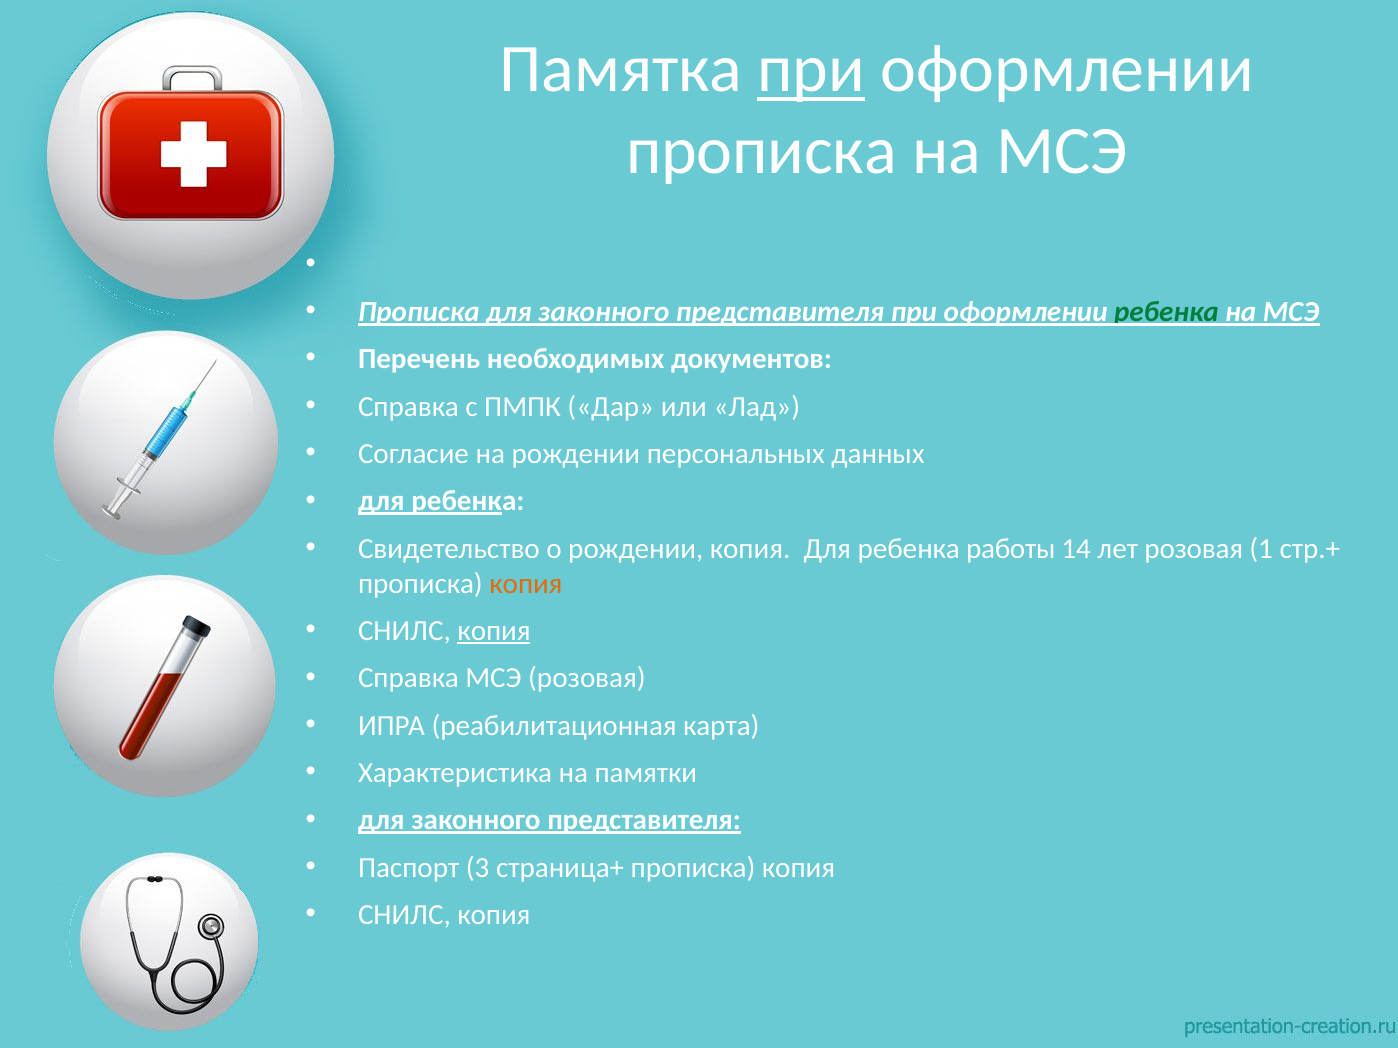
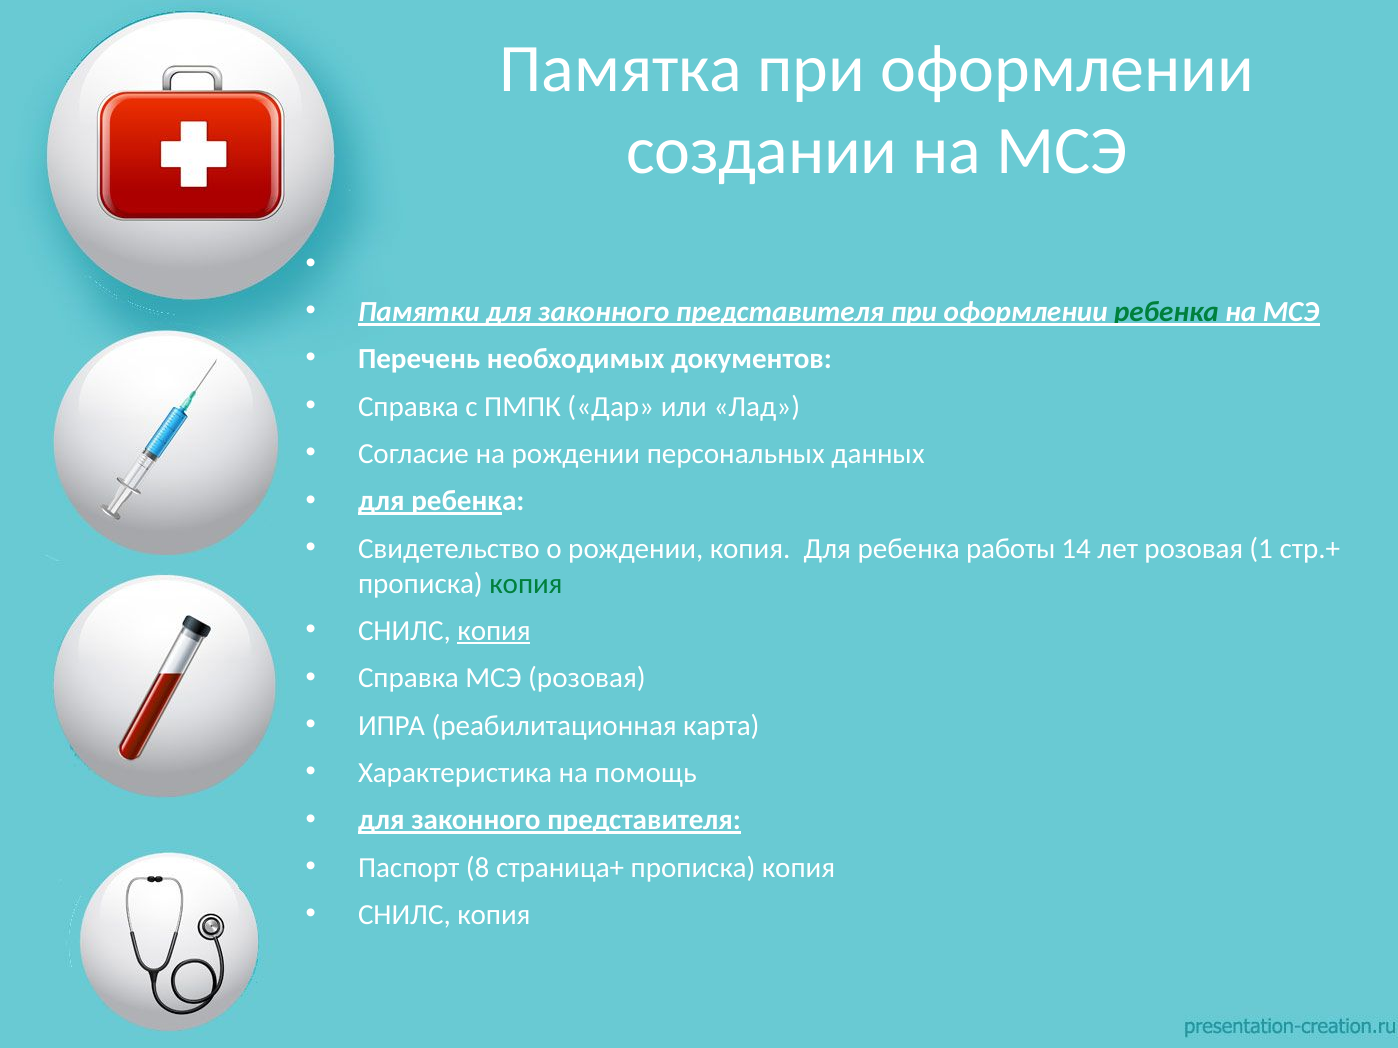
при at (811, 69) underline: present -> none
прописка at (762, 151): прописка -> создании
Прописка at (419, 312): Прописка -> Памятки
копия at (526, 584) colour: orange -> green
памятки: памятки -> помощь
3: 3 -> 8
